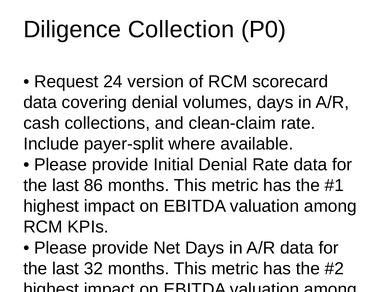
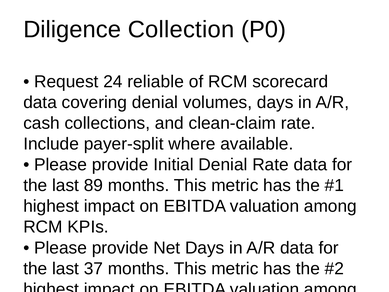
version: version -> reliable
86: 86 -> 89
32: 32 -> 37
